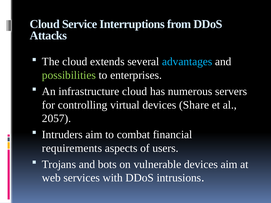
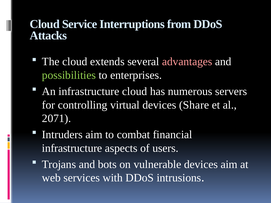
advantages colour: light blue -> pink
2057: 2057 -> 2071
requirements at (72, 148): requirements -> infrastructure
